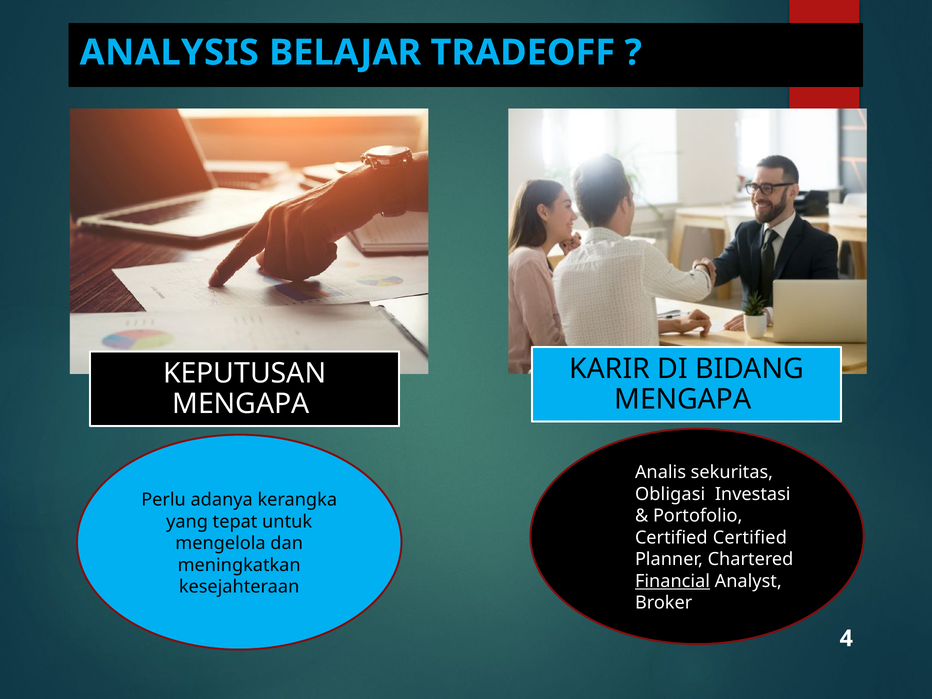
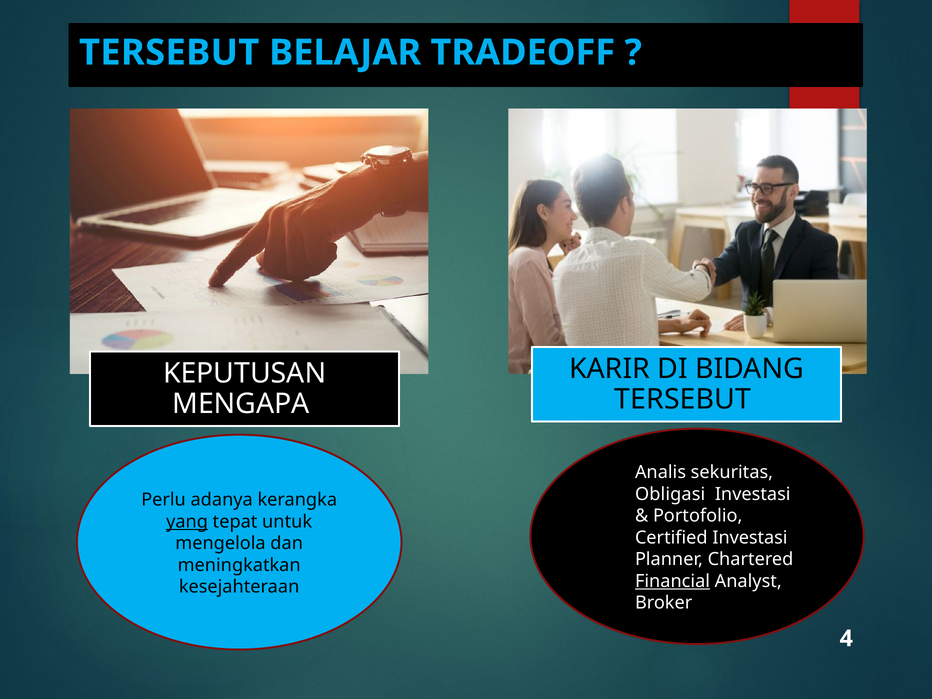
ANALYSIS at (169, 53): ANALYSIS -> TERSEBUT
MENGAPA at (683, 400): MENGAPA -> TERSEBUT
yang underline: none -> present
Certified Certified: Certified -> Investasi
